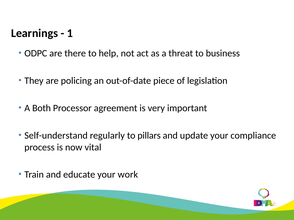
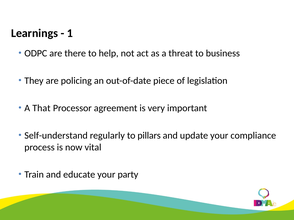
Both: Both -> That
work: work -> party
